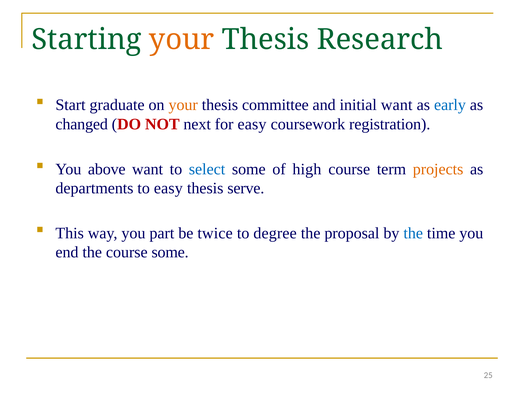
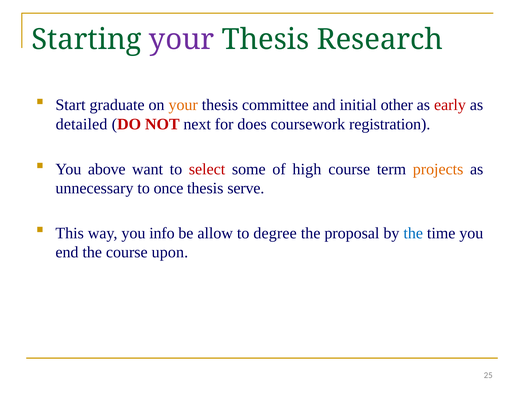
your at (182, 40) colour: orange -> purple
initial want: want -> other
early colour: blue -> red
changed: changed -> detailed
for easy: easy -> does
select colour: blue -> red
departments: departments -> unnecessary
to easy: easy -> once
part: part -> info
twice: twice -> allow
course some: some -> upon
